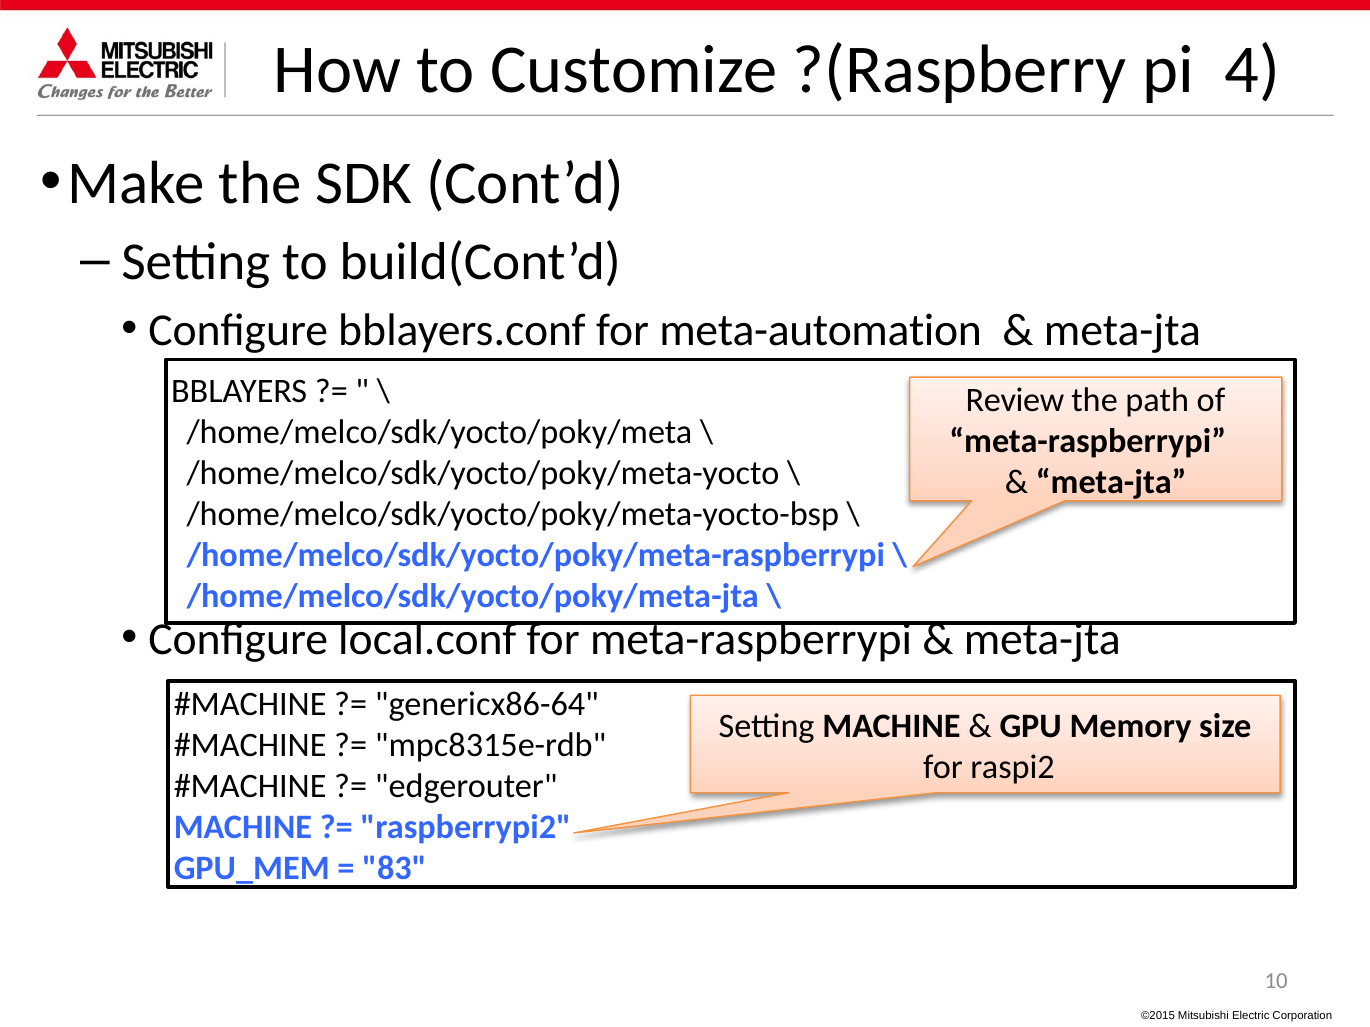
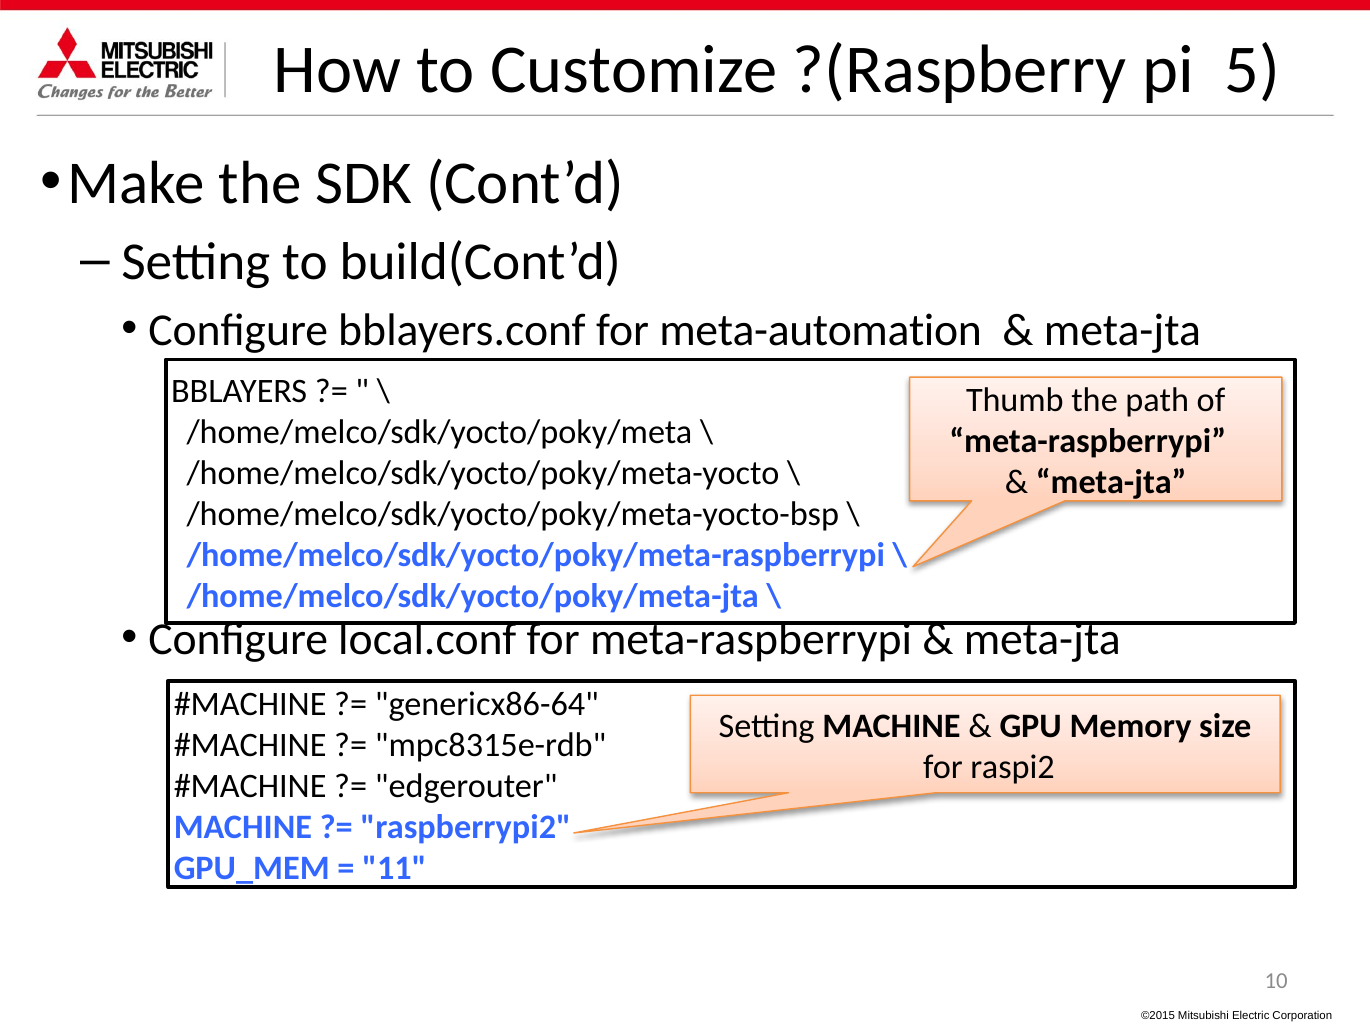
4: 4 -> 5
Review: Review -> Thumb
83: 83 -> 11
